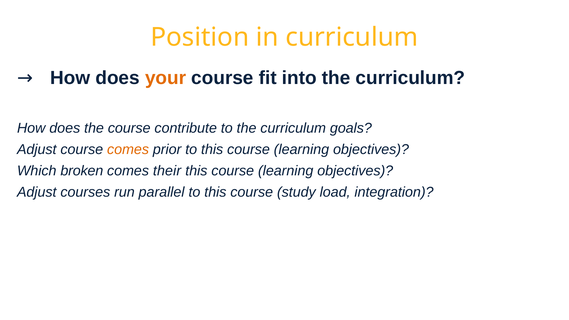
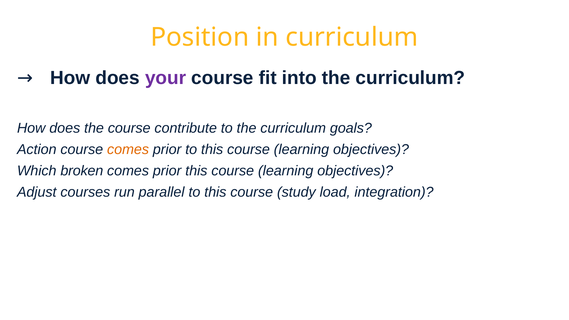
your colour: orange -> purple
Adjust at (37, 150): Adjust -> Action
their at (167, 171): their -> prior
